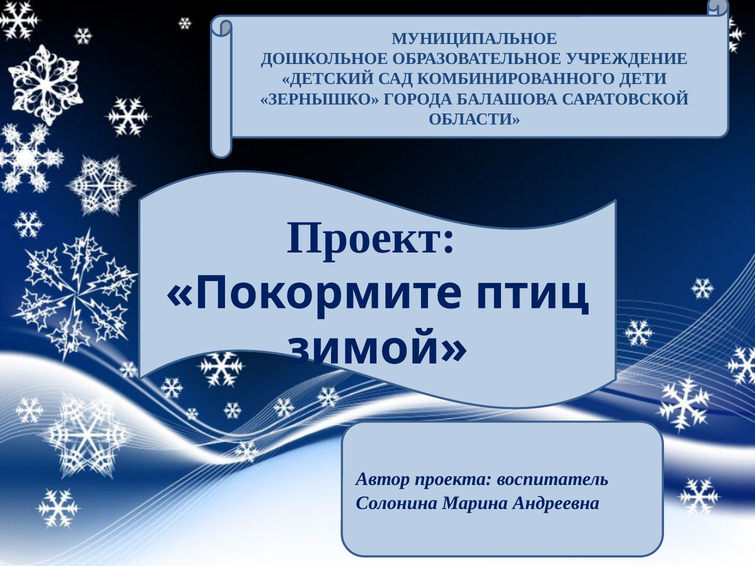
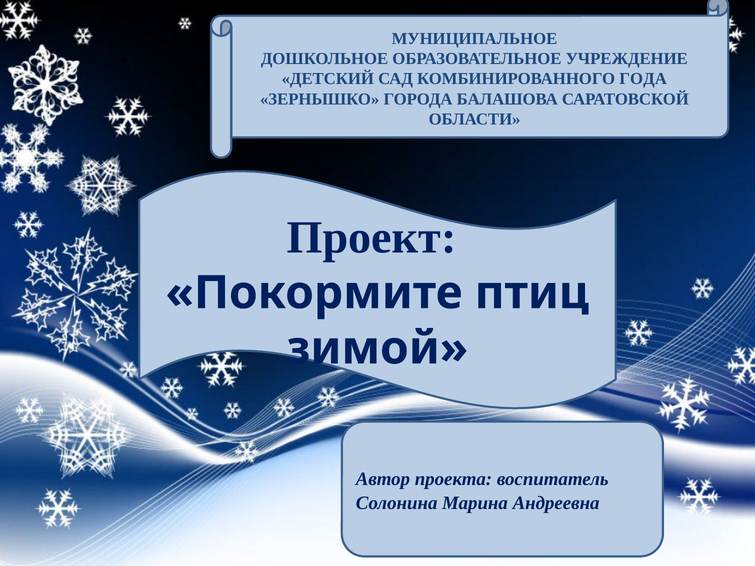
ДЕТИ: ДЕТИ -> ГОДА
